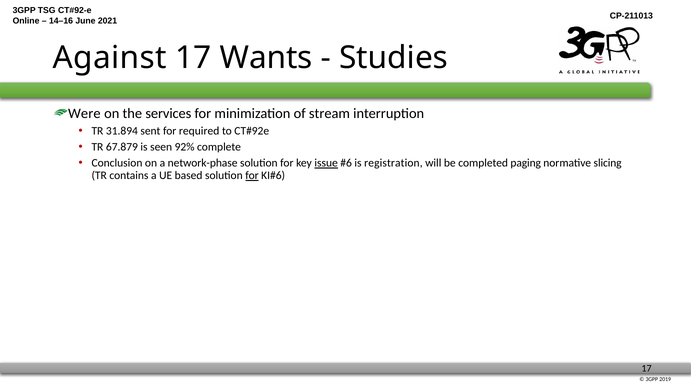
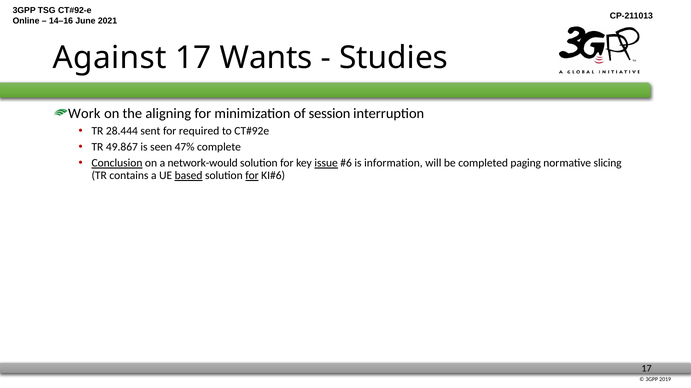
Were: Were -> Work
services: services -> aligning
stream: stream -> session
31.894: 31.894 -> 28.444
67.879: 67.879 -> 49.867
92%: 92% -> 47%
Conclusion underline: none -> present
network-phase: network-phase -> network-would
registration: registration -> information
based underline: none -> present
